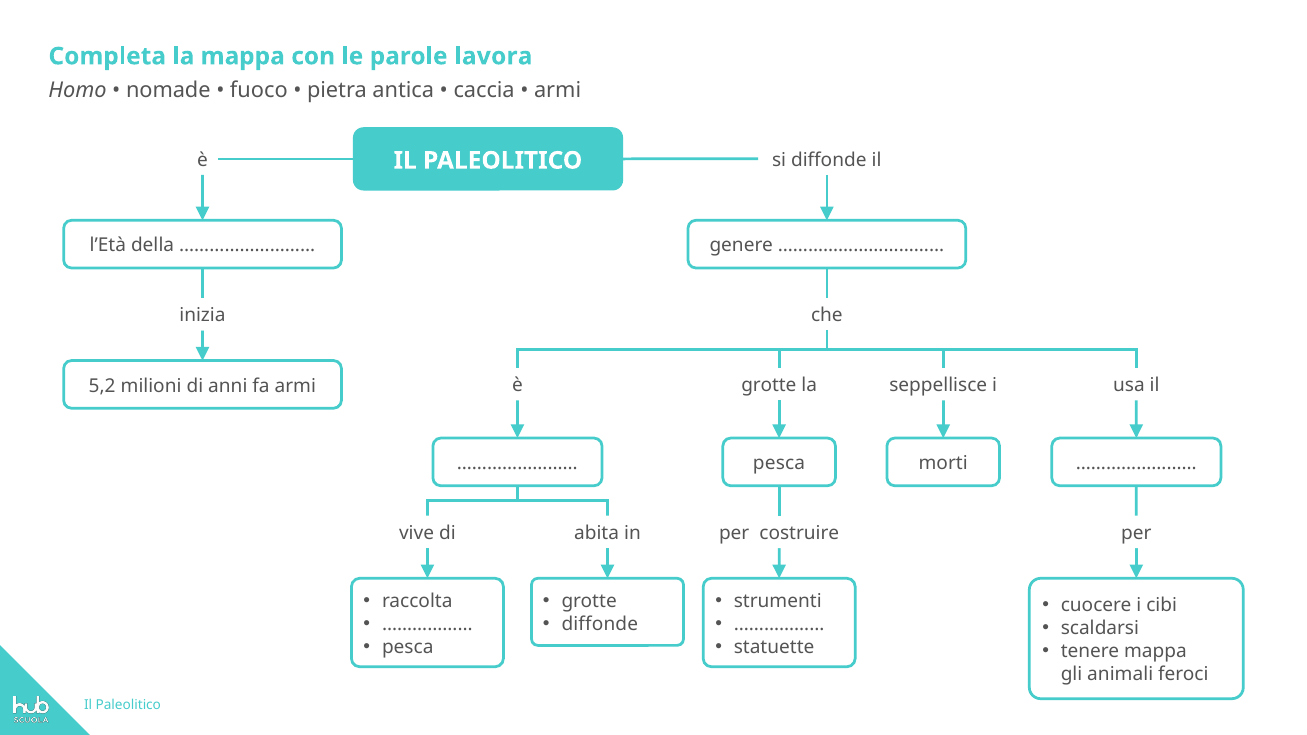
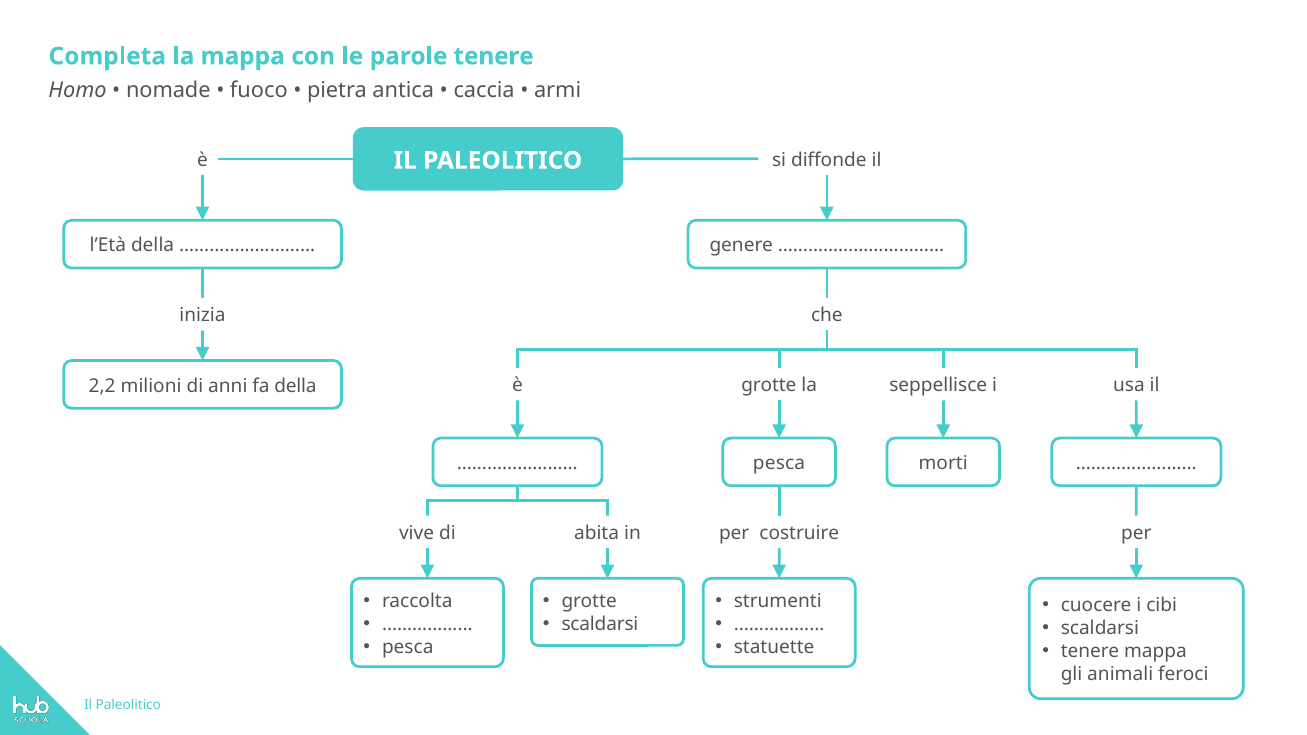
parole lavora: lavora -> tenere
5,2: 5,2 -> 2,2
fa armi: armi -> della
diffonde at (600, 625): diffonde -> scaldarsi
